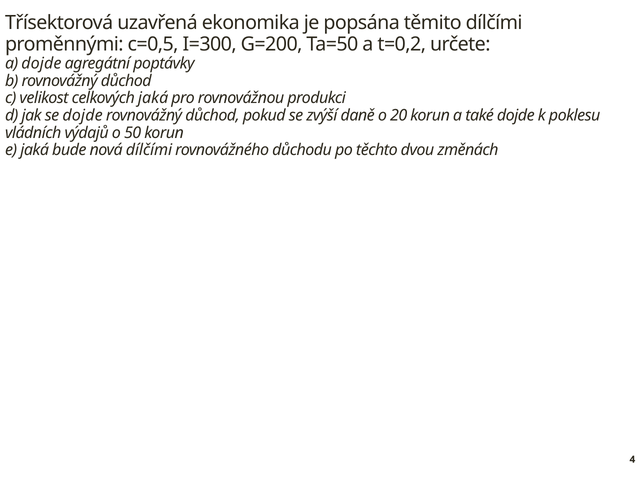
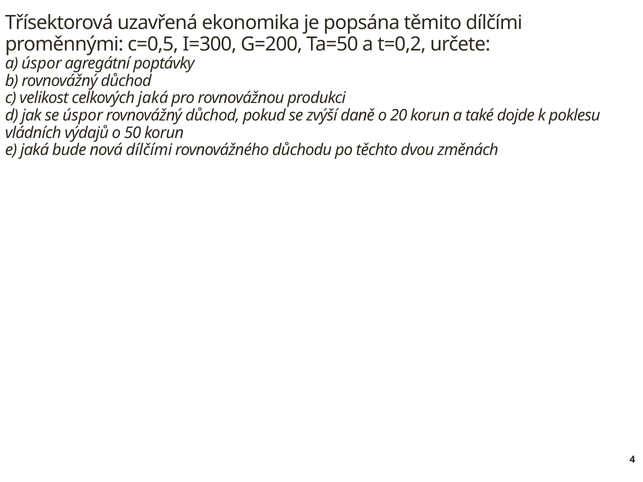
a dojde: dojde -> úspor
se dojde: dojde -> úspor
